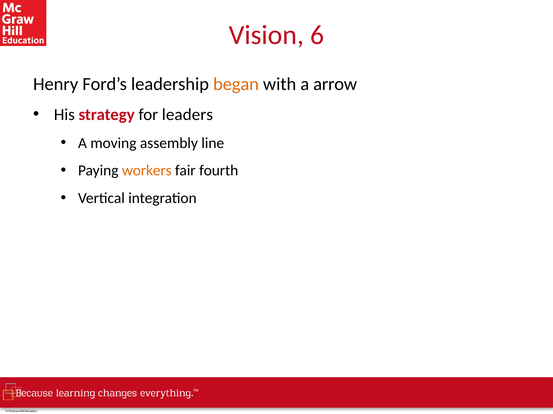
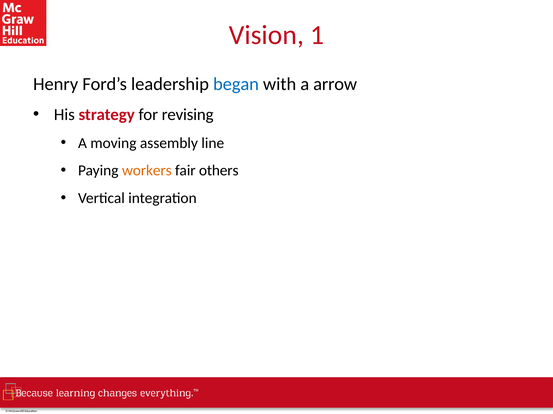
6: 6 -> 1
began colour: orange -> blue
leaders: leaders -> revising
fourth: fourth -> others
